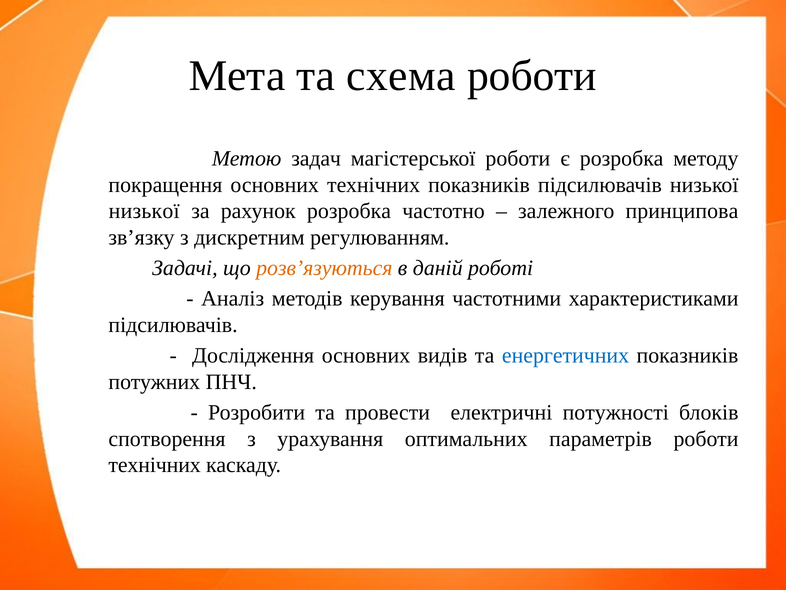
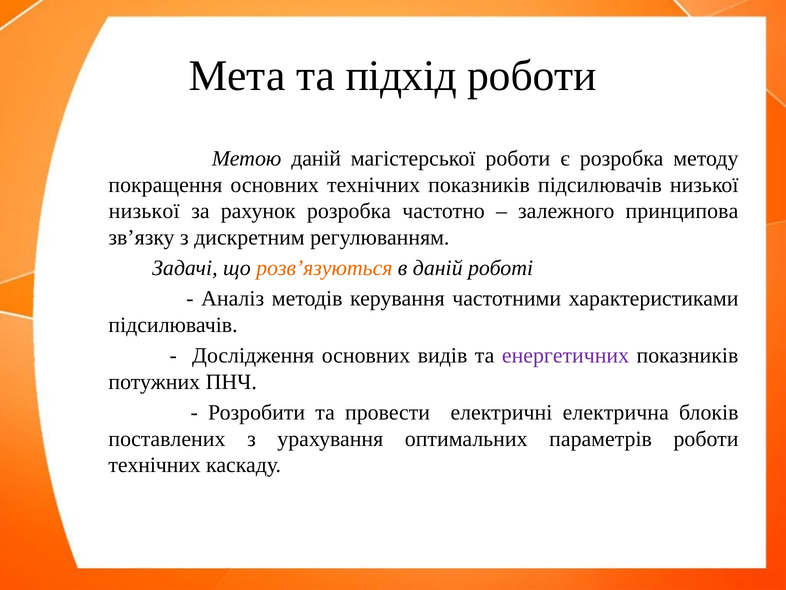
схема: схема -> підхід
Метою задач: задач -> даній
енергетичних colour: blue -> purple
потужності: потужності -> електрична
спотворення: спотворення -> поставлених
